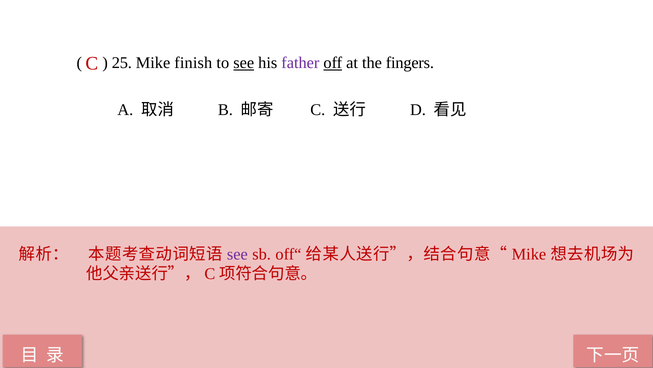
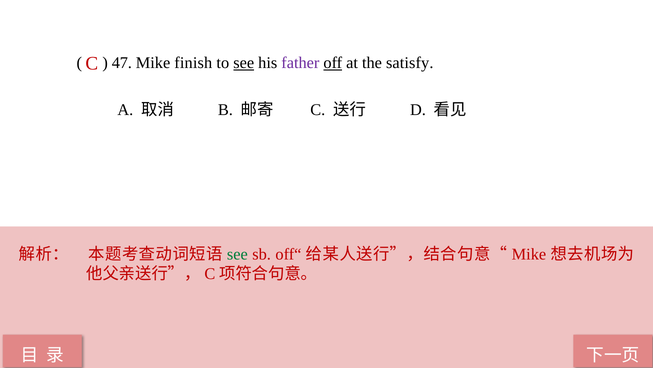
25: 25 -> 47
fingers: fingers -> satisfy
see at (237, 254) colour: purple -> green
